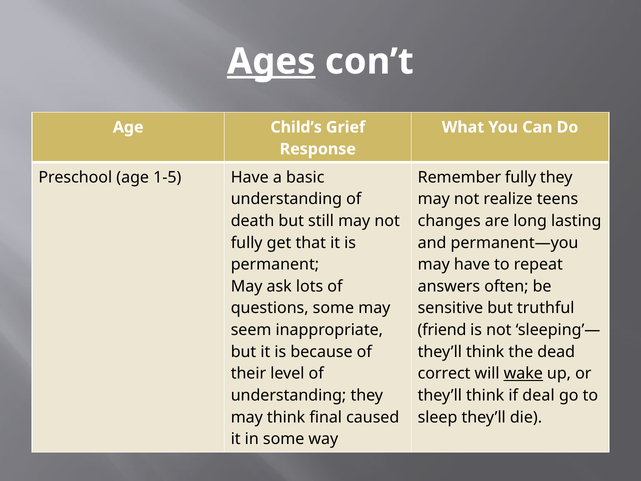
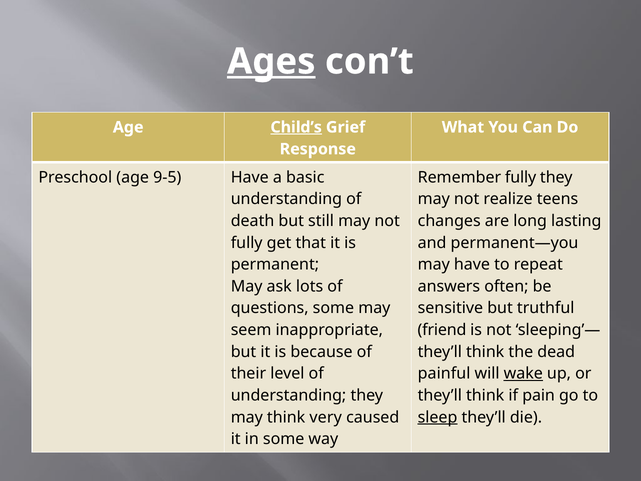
Child’s underline: none -> present
1-5: 1-5 -> 9-5
correct: correct -> painful
deal: deal -> pain
final: final -> very
sleep underline: none -> present
